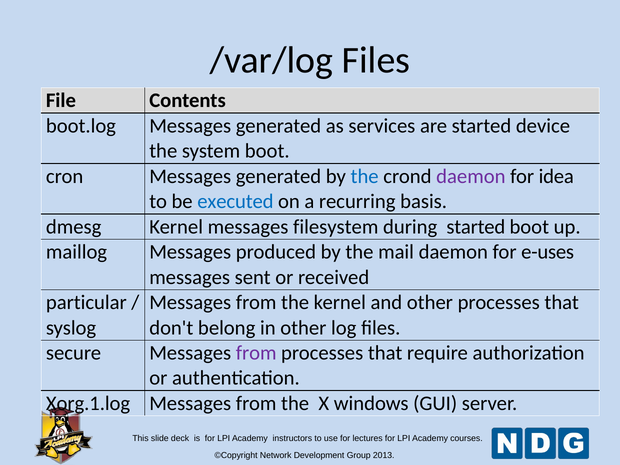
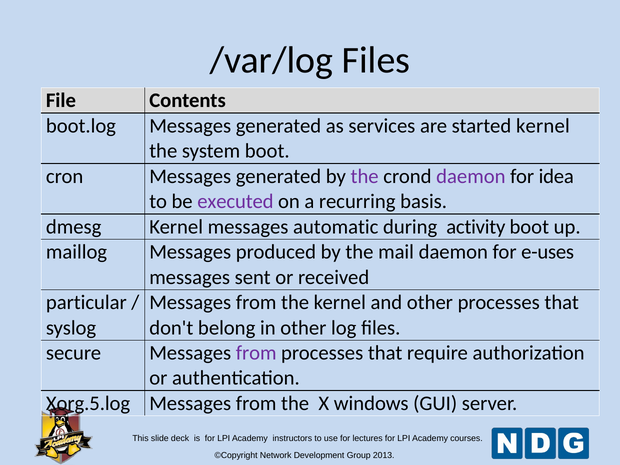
started device: device -> kernel
the at (365, 176) colour: blue -> purple
executed colour: blue -> purple
filesystem: filesystem -> automatic
during started: started -> activity
Xorg.1.log: Xorg.1.log -> Xorg.5.log
